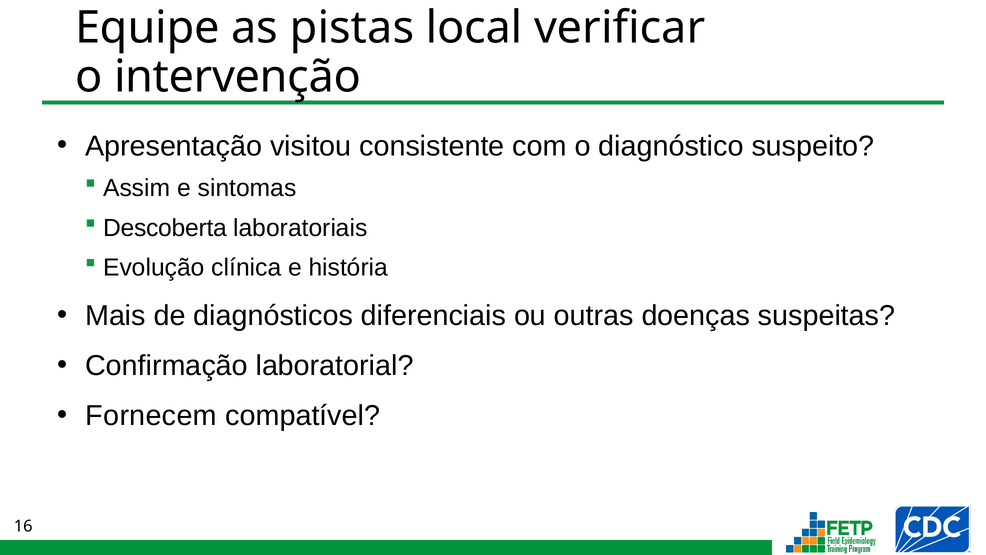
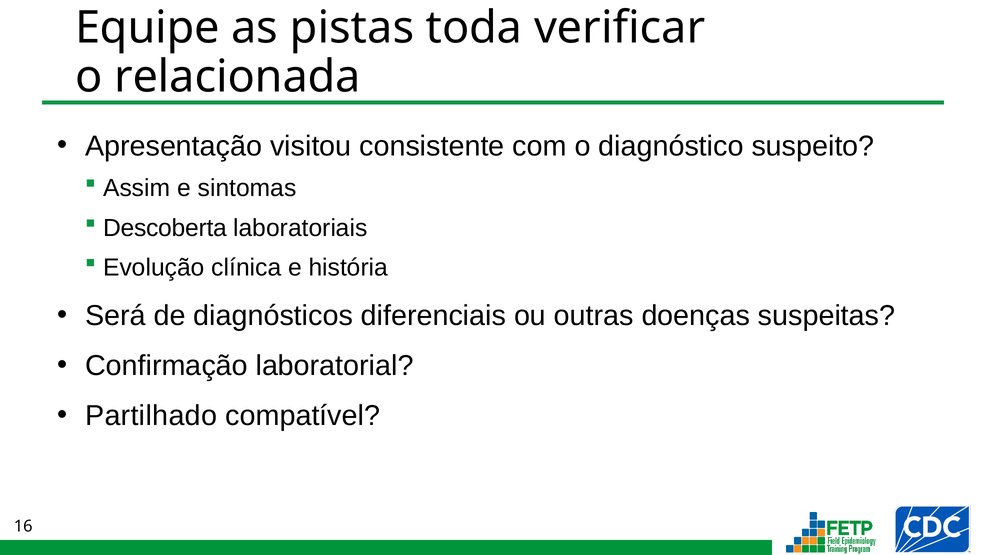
local: local -> toda
intervenção: intervenção -> relacionada
Mais: Mais -> Será
Fornecem: Fornecem -> Partilhado
